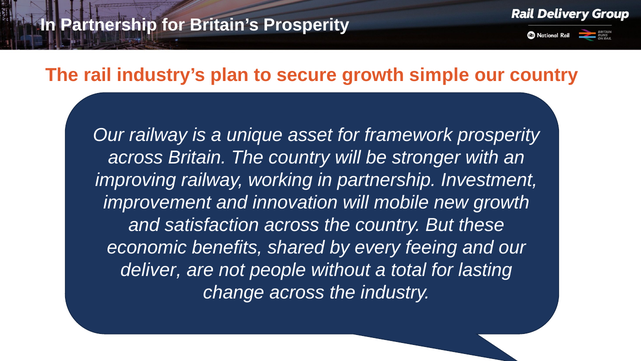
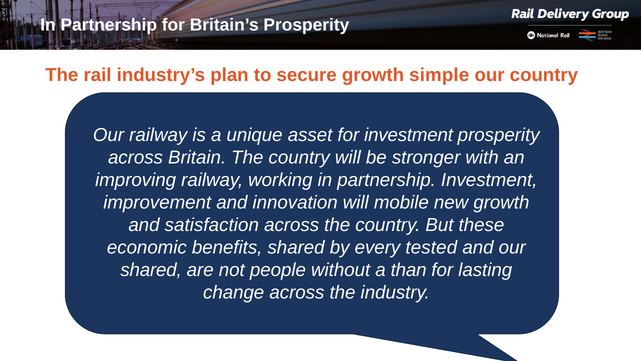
for framework: framework -> investment
feeing: feeing -> tested
deliver at (151, 270): deliver -> shared
total: total -> than
